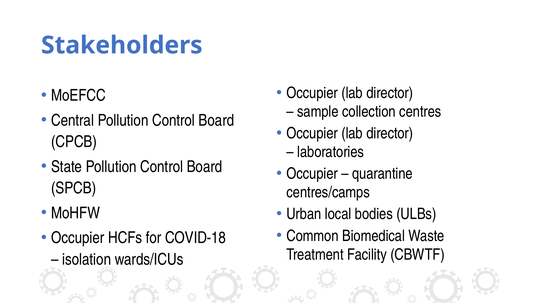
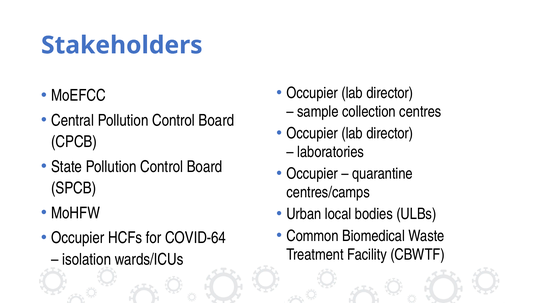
COVID-18: COVID-18 -> COVID-64
